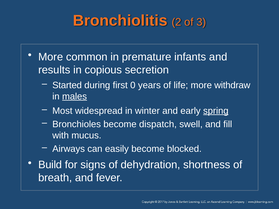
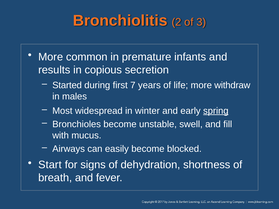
0: 0 -> 7
males underline: present -> none
dispatch: dispatch -> unstable
Build: Build -> Start
